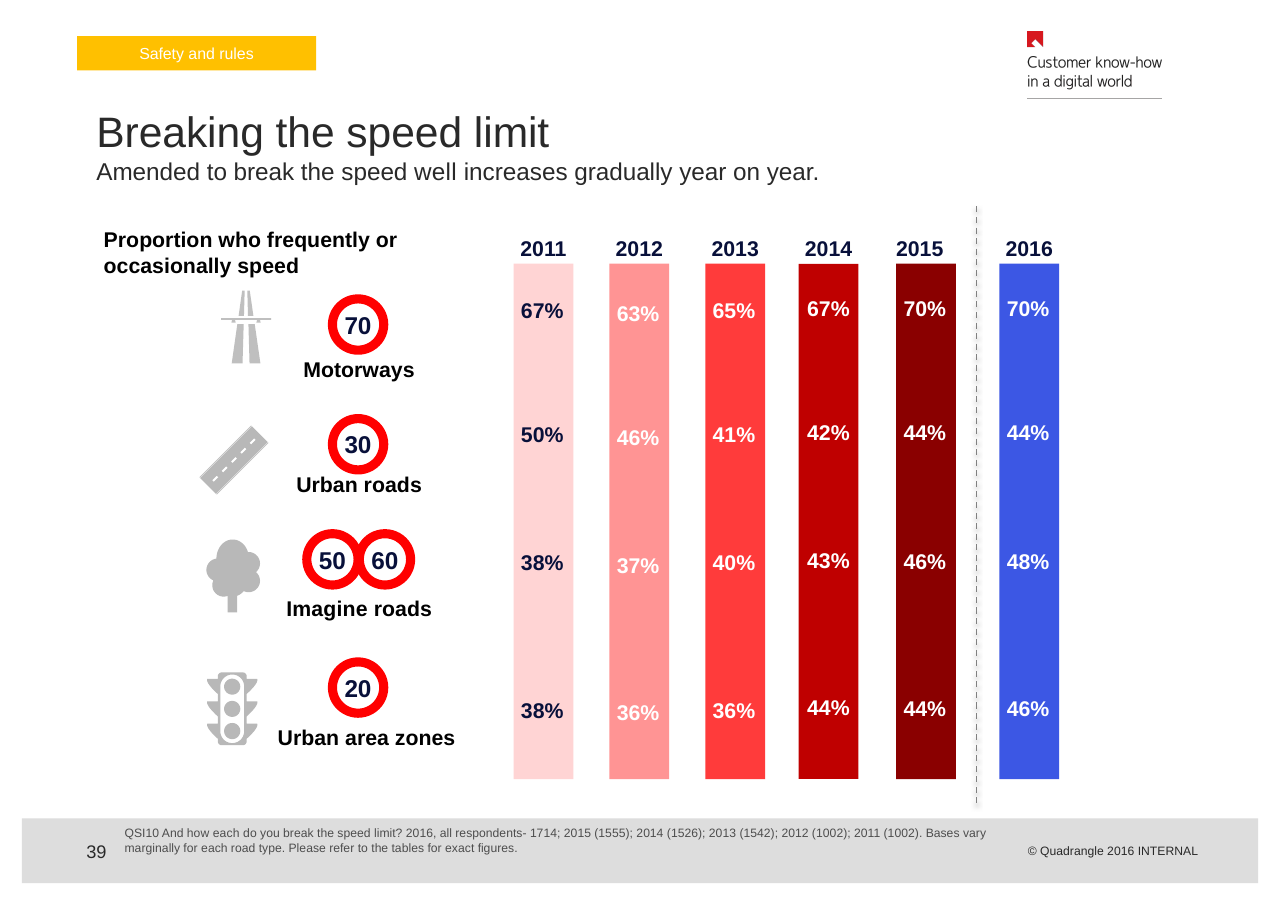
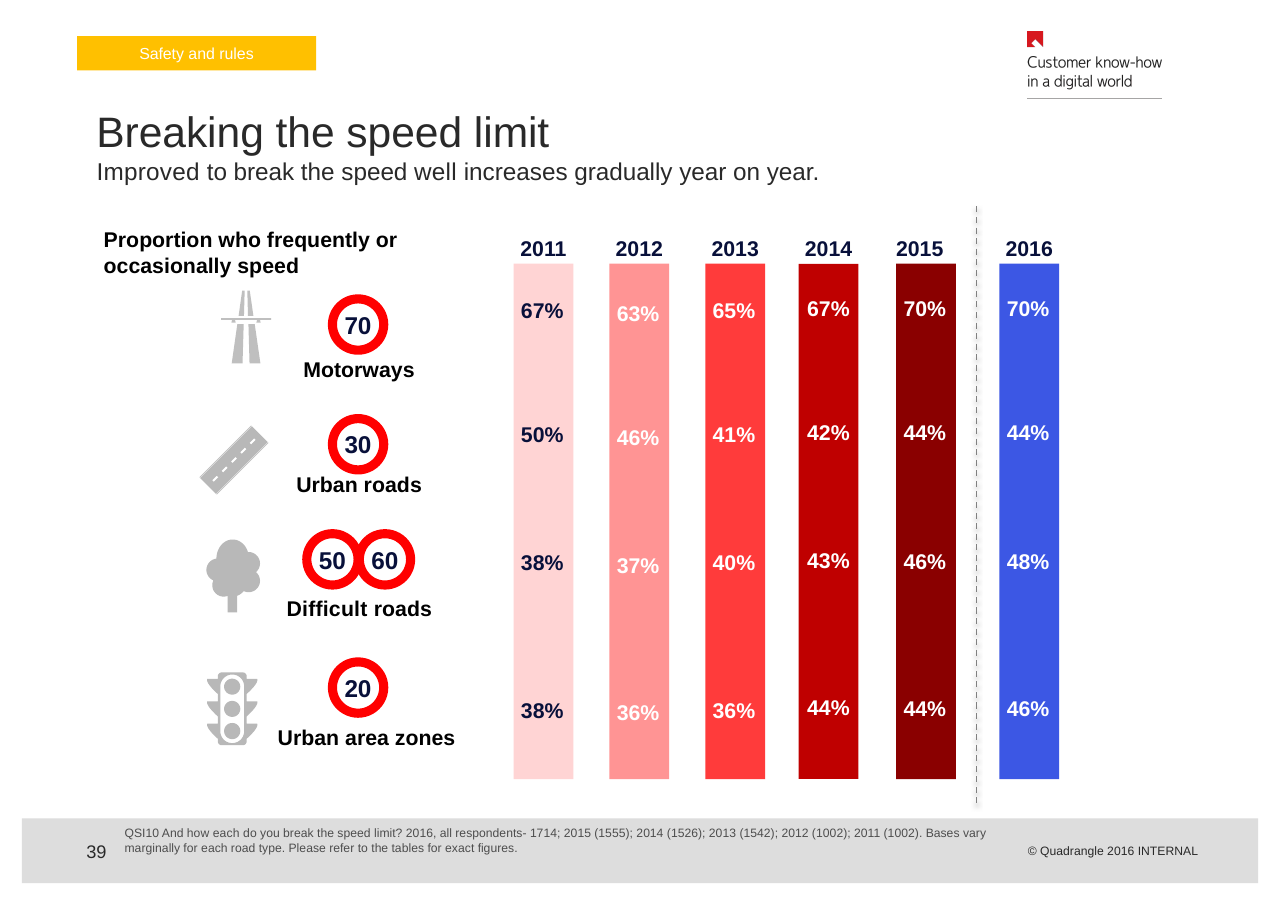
Amended: Amended -> Improved
Imagine: Imagine -> Difficult
